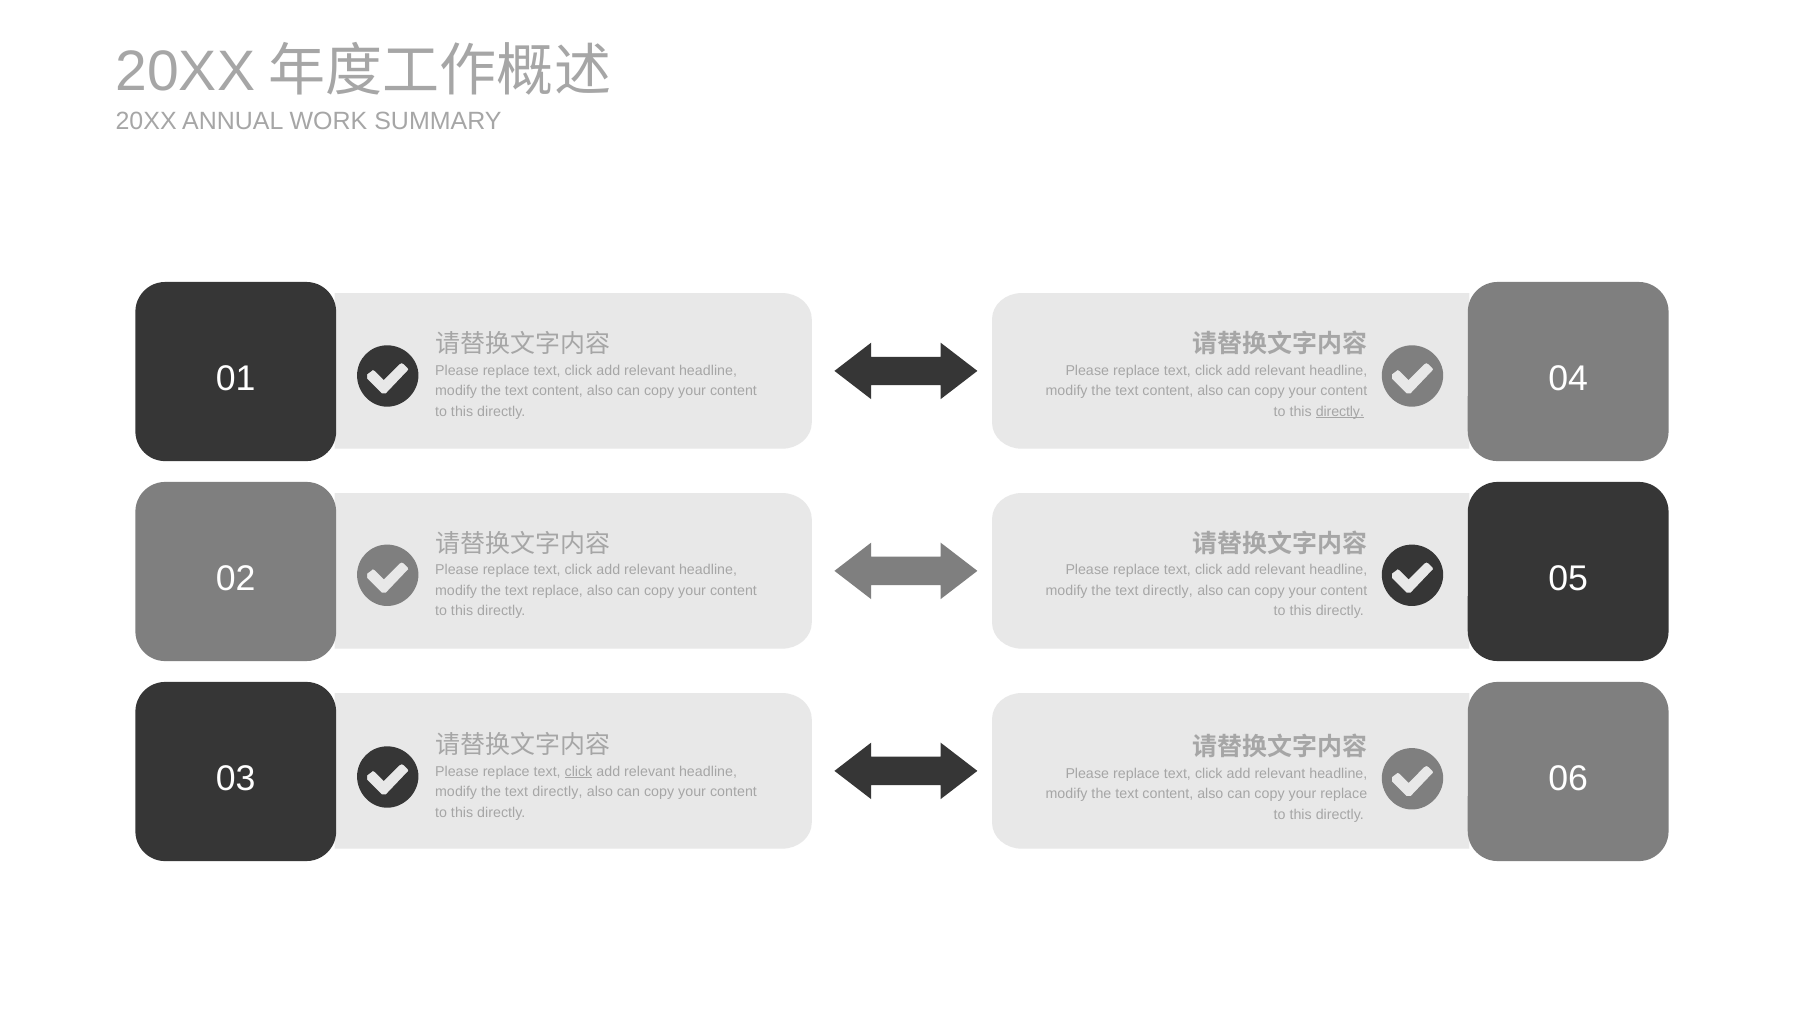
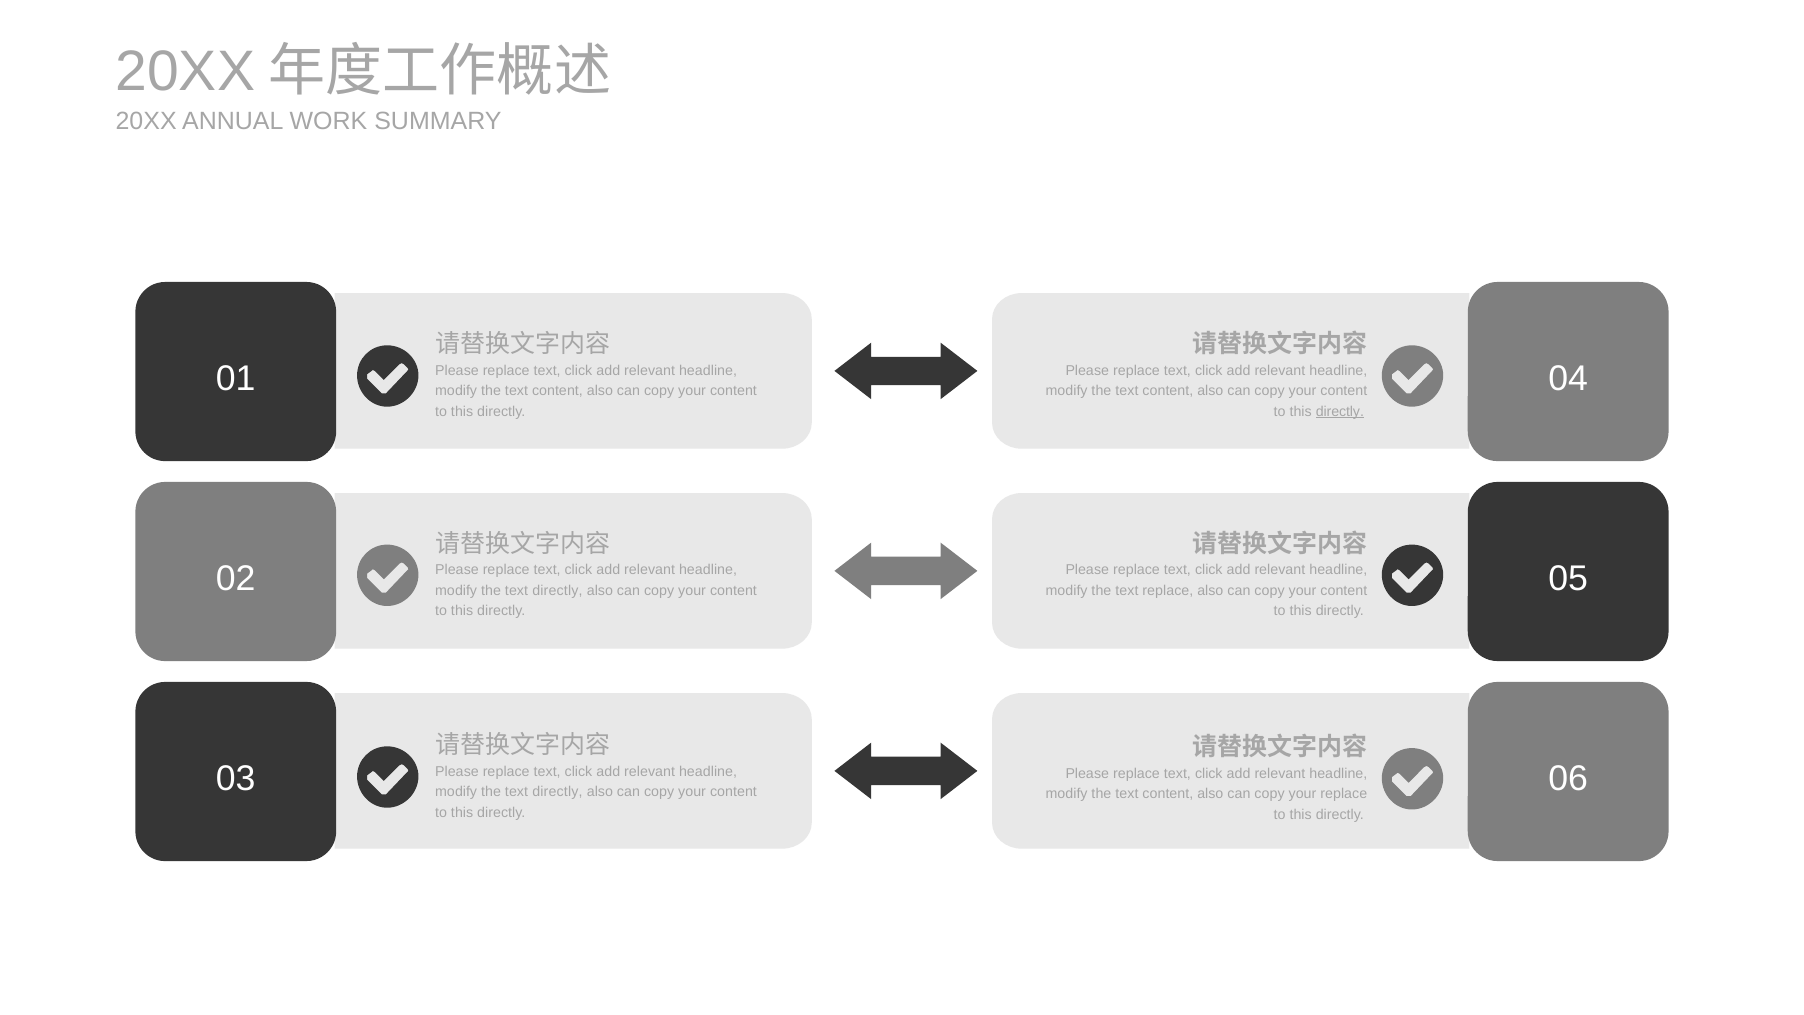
replace at (557, 590): replace -> directly
directly at (1168, 590): directly -> replace
click at (579, 771) underline: present -> none
